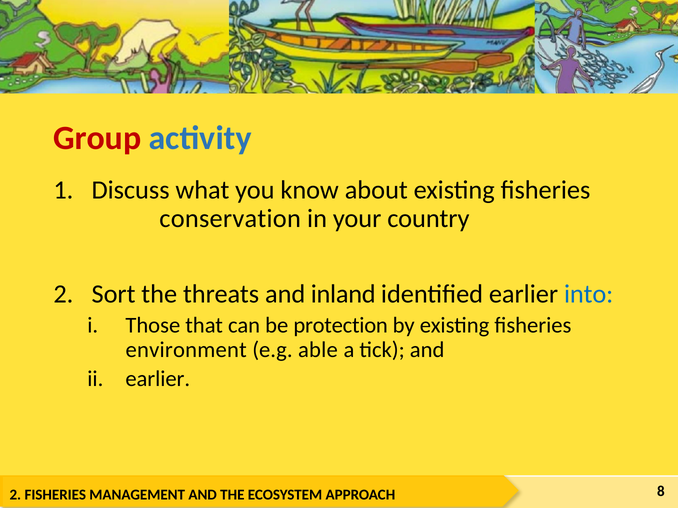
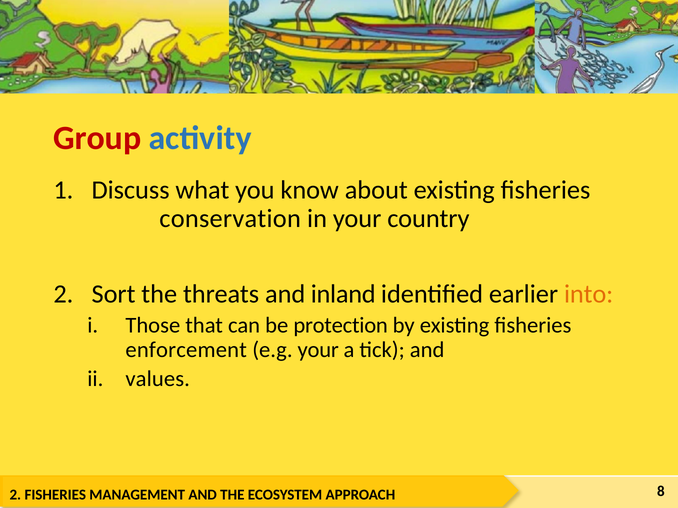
into colour: blue -> orange
environment: environment -> enforcement
e.g able: able -> your
earlier at (158, 379): earlier -> values
